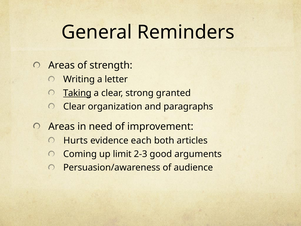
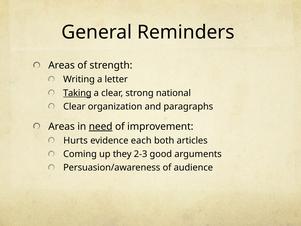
granted: granted -> national
need underline: none -> present
limit: limit -> they
